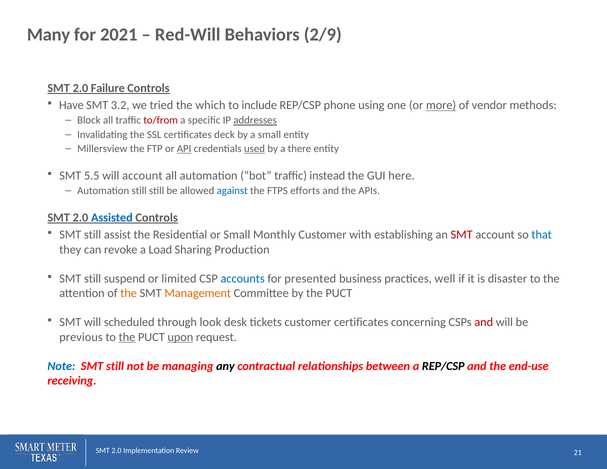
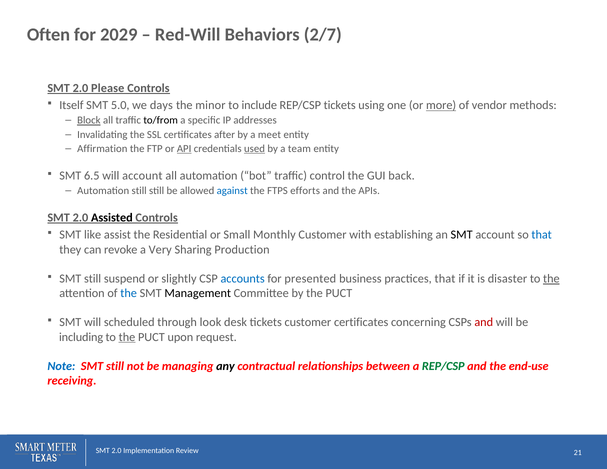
Many: Many -> Often
2021: 2021 -> 2029
2/9: 2/9 -> 2/7
Failure: Failure -> Please
Have: Have -> Itself
3.2: 3.2 -> 5.0
tried: tried -> days
which: which -> minor
REP/CSP phone: phone -> tickets
Block underline: none -> present
to/from colour: red -> black
addresses underline: present -> none
deck: deck -> after
a small: small -> meet
Millersview: Millersview -> Affirmation
there: there -> team
5.5: 5.5 -> 6.5
instead: instead -> control
here: here -> back
Assisted colour: blue -> black
still at (93, 235): still -> like
SMT at (462, 235) colour: red -> black
Load: Load -> Very
limited: limited -> slightly
practices well: well -> that
the at (551, 279) underline: none -> present
the at (129, 293) colour: orange -> blue
Management colour: orange -> black
previous: previous -> including
upon underline: present -> none
REP/CSP at (443, 366) colour: black -> green
